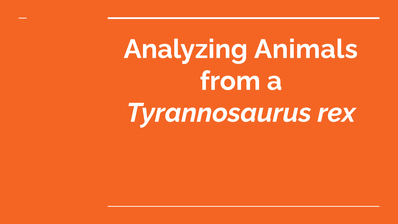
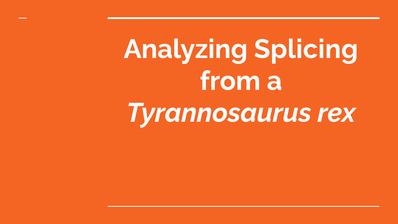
Animals: Animals -> Splicing
